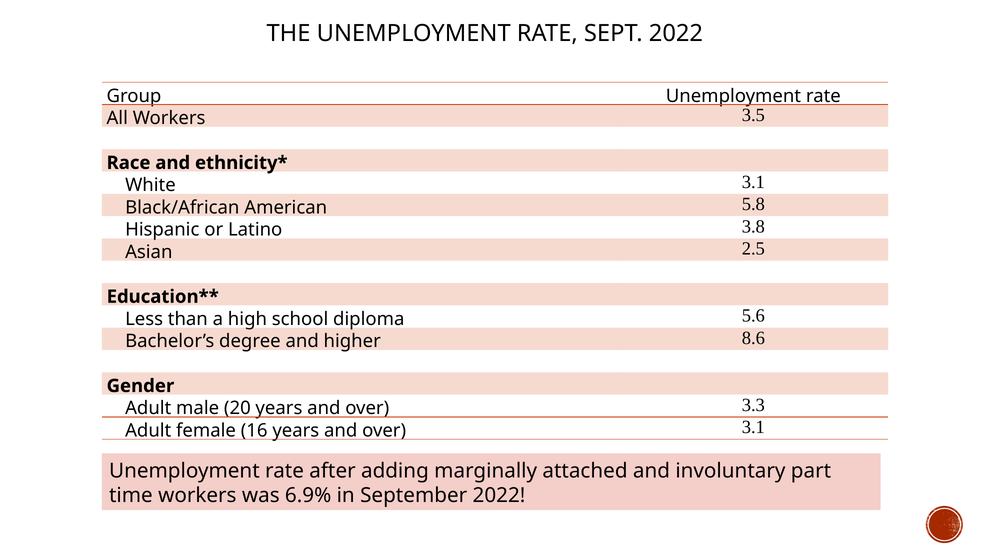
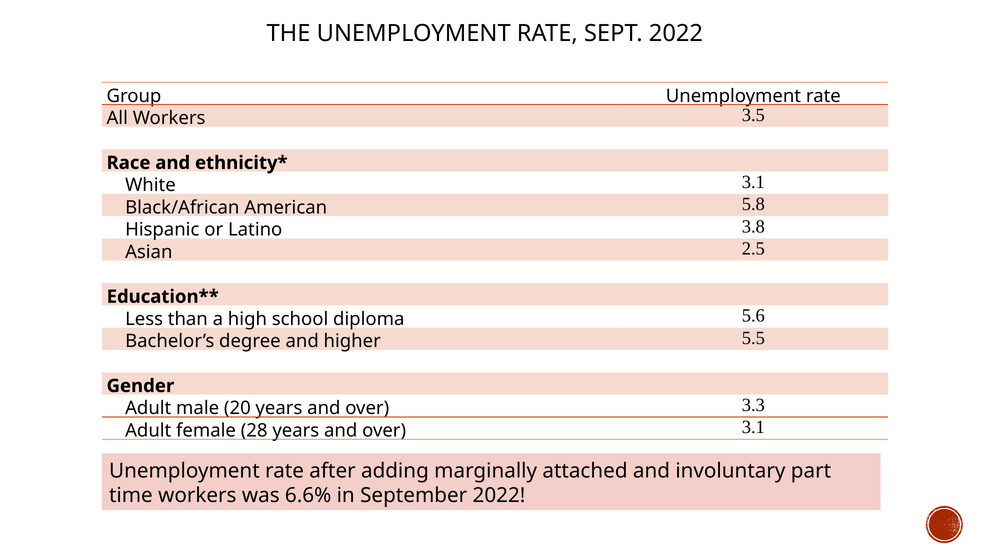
8.6: 8.6 -> 5.5
16: 16 -> 28
6.9%: 6.9% -> 6.6%
